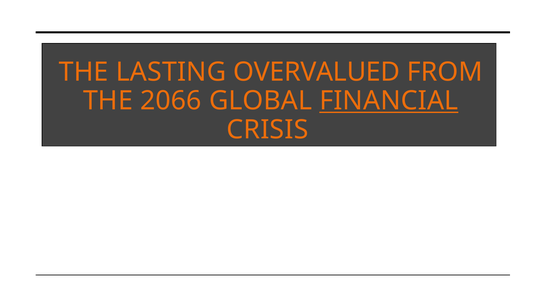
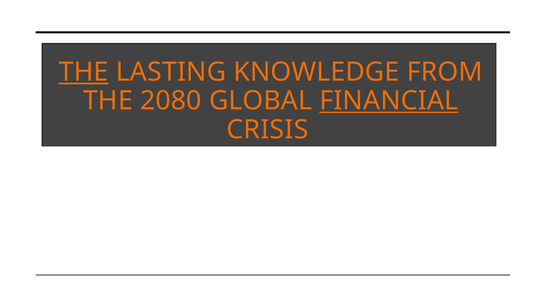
THE at (84, 72) underline: none -> present
OVERVALUED: OVERVALUED -> KNOWLEDGE
2066: 2066 -> 2080
